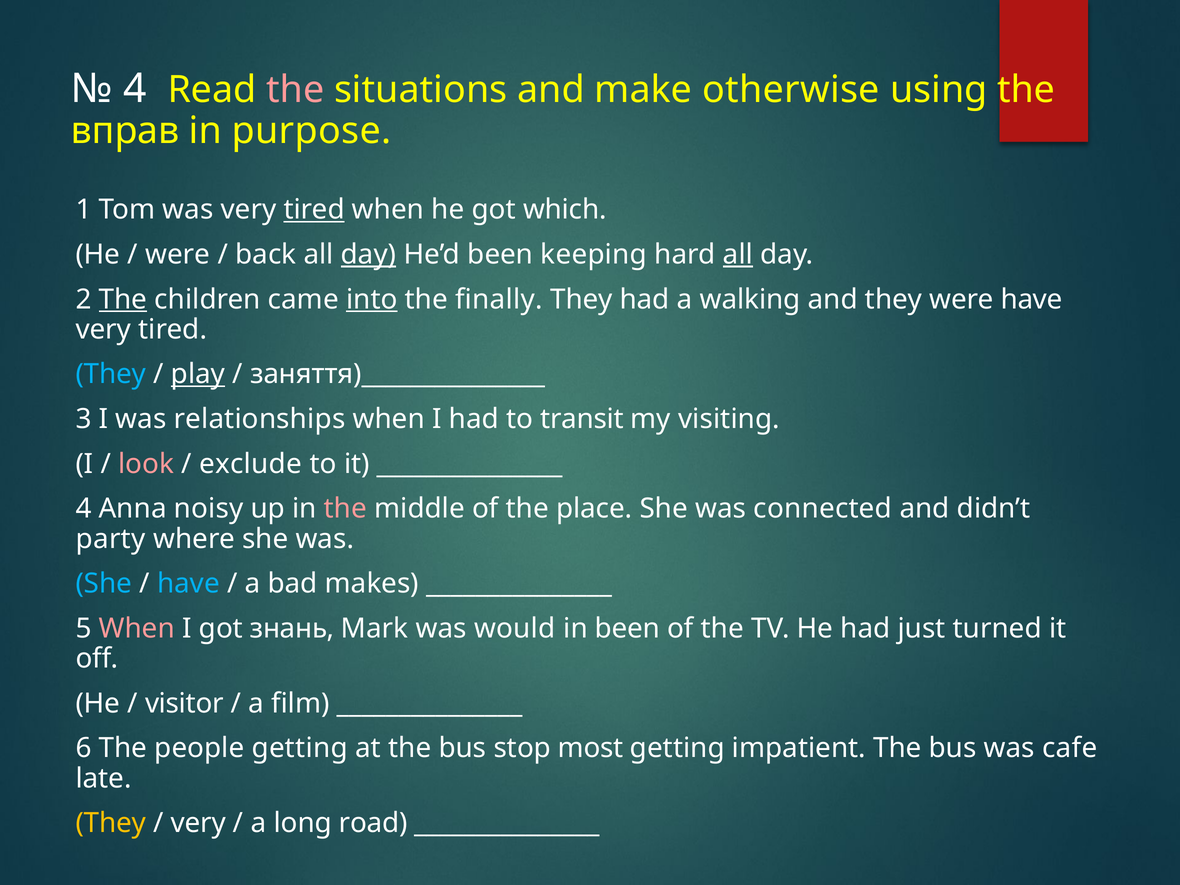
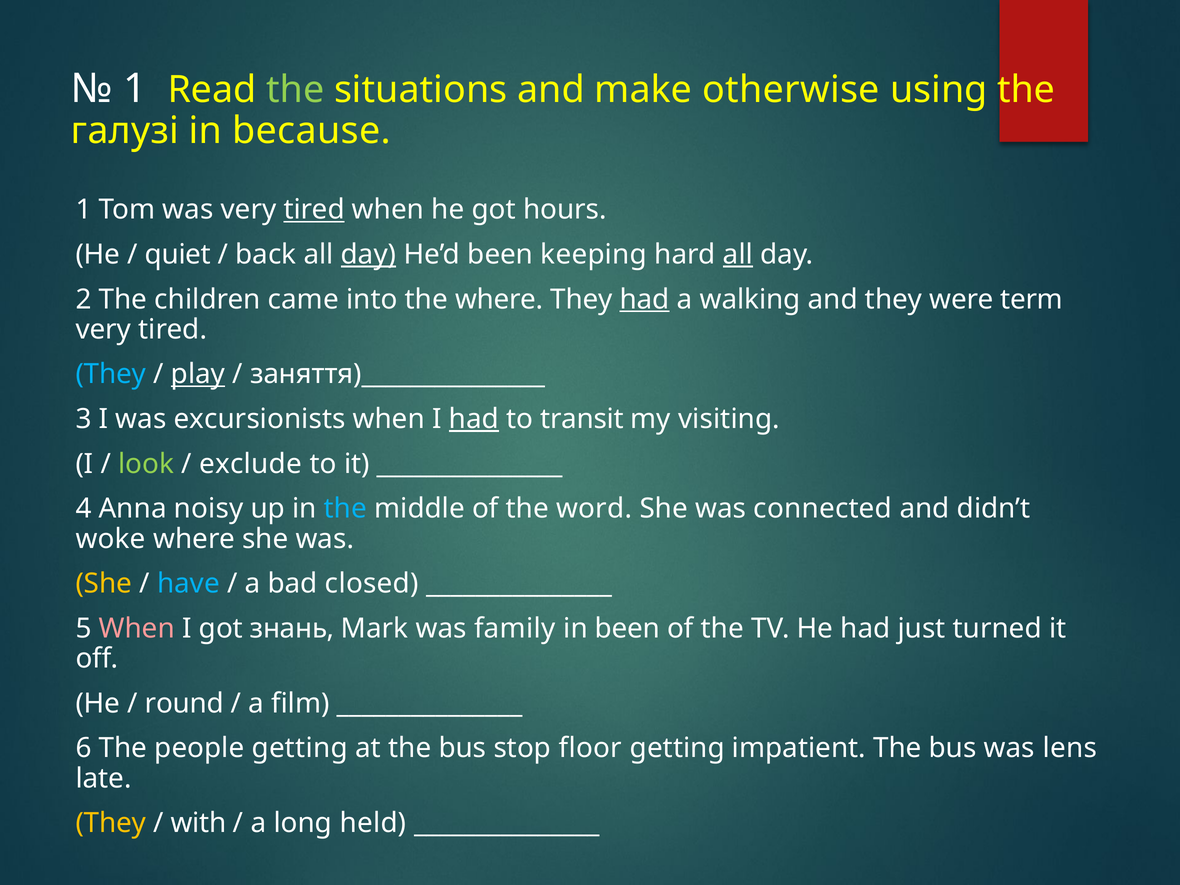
4 at (135, 89): 4 -> 1
the at (295, 90) colour: pink -> light green
вправ: вправ -> галузі
purpose: purpose -> because
which: which -> hours
were at (178, 254): were -> quiet
The at (123, 299) underline: present -> none
into underline: present -> none
the finally: finally -> where
had at (645, 299) underline: none -> present
were have: have -> term
relationships: relationships -> excursionists
had at (474, 419) underline: none -> present
look colour: pink -> light green
the at (345, 509) colour: pink -> light blue
place: place -> word
party: party -> woke
She at (104, 584) colour: light blue -> yellow
makes: makes -> closed
would: would -> family
visitor: visitor -> round
most: most -> floor
cafe: cafe -> lens
very at (198, 823): very -> with
road: road -> held
